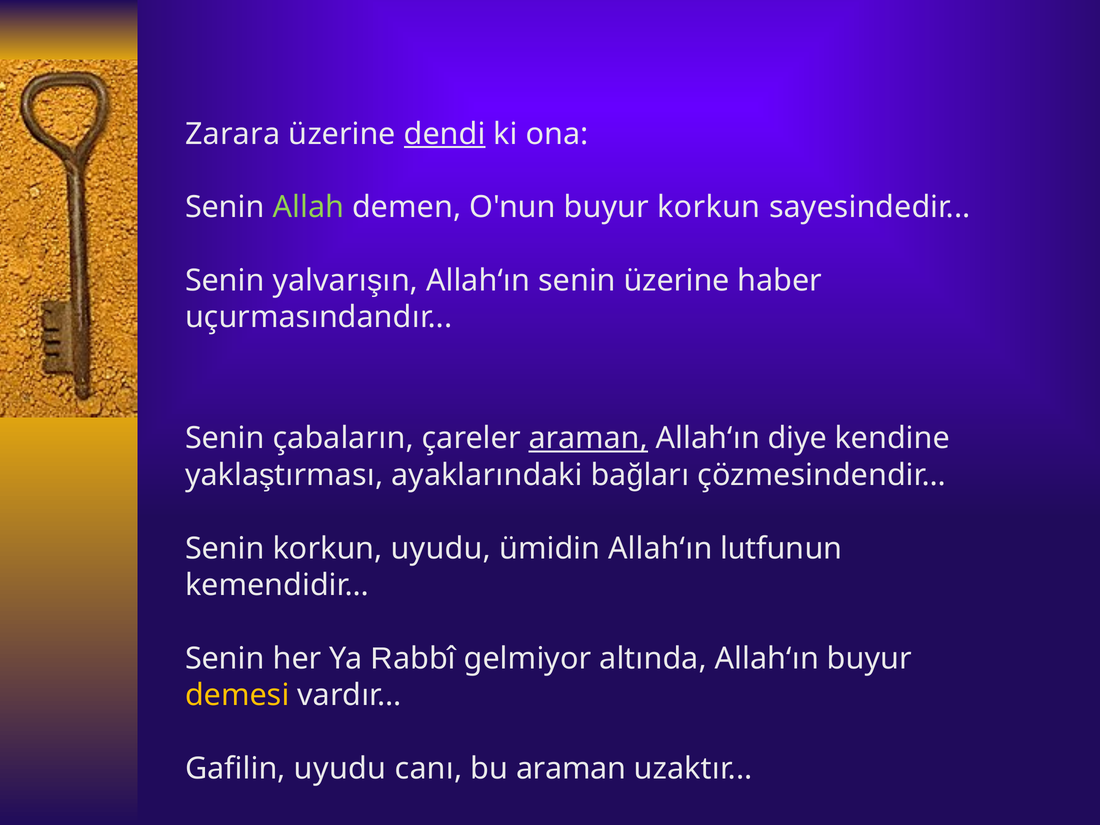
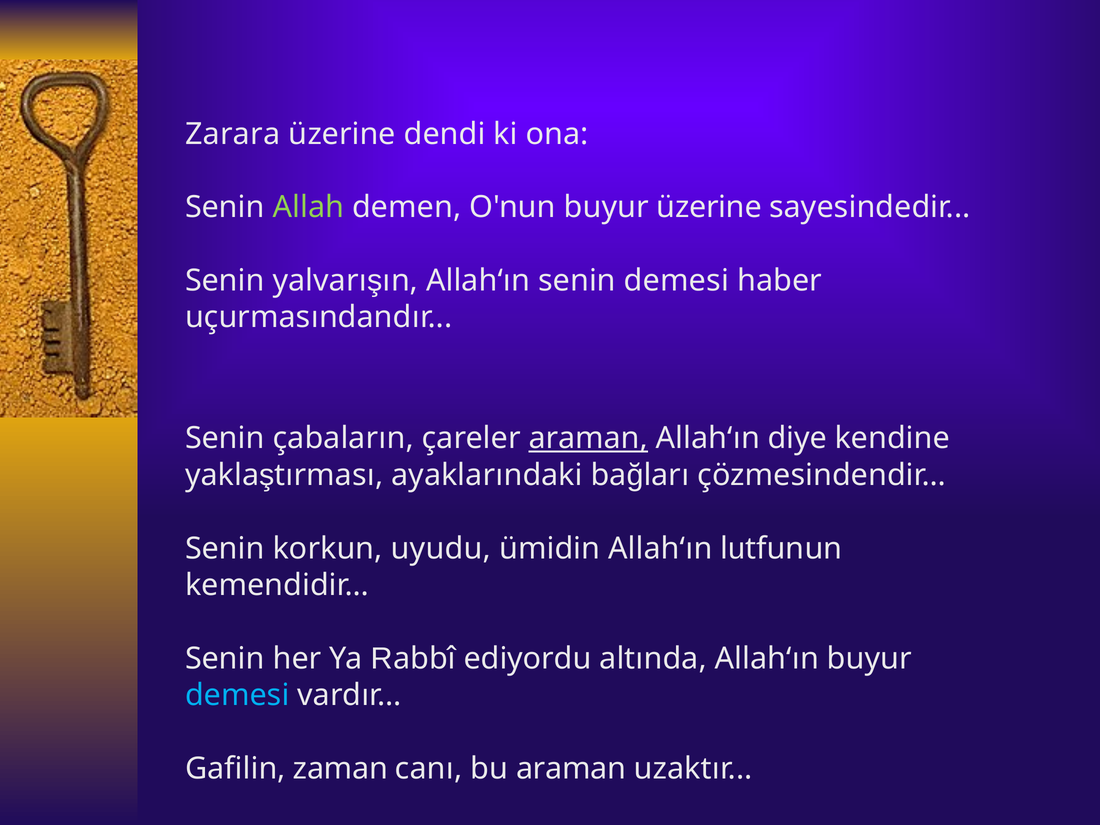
dendi underline: present -> none
buyur korkun: korkun -> üzerine
senin üzerine: üzerine -> demesi
gelmiyor: gelmiyor -> ediyordu
demesi at (237, 695) colour: yellow -> light blue
Gafilin uyudu: uyudu -> zaman
